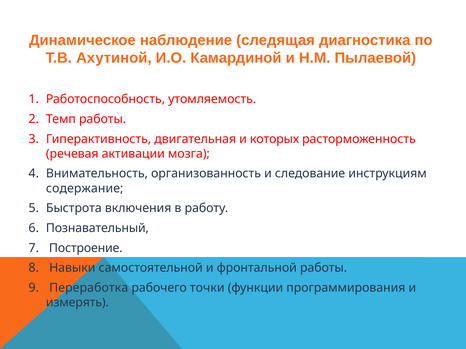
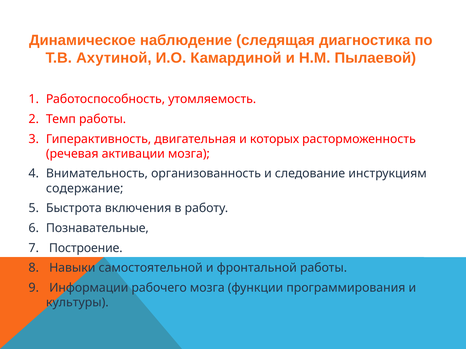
Познавательный: Познавательный -> Познавательные
Переработка: Переработка -> Информации
рабочего точки: точки -> мозга
измерять: измерять -> культуры
